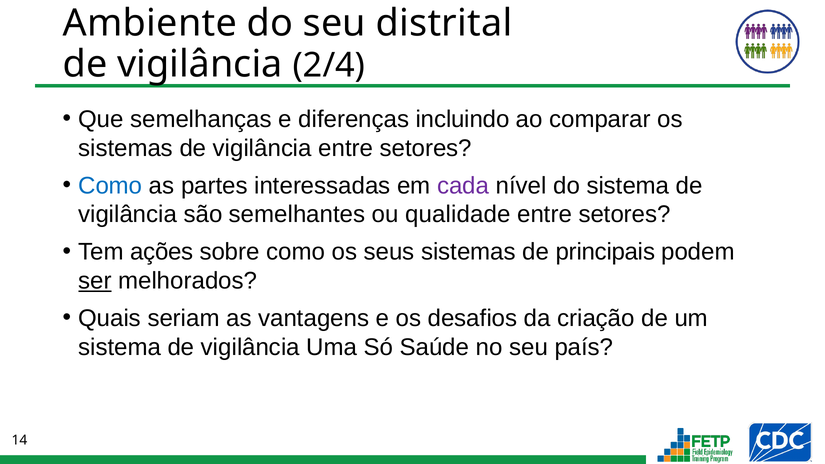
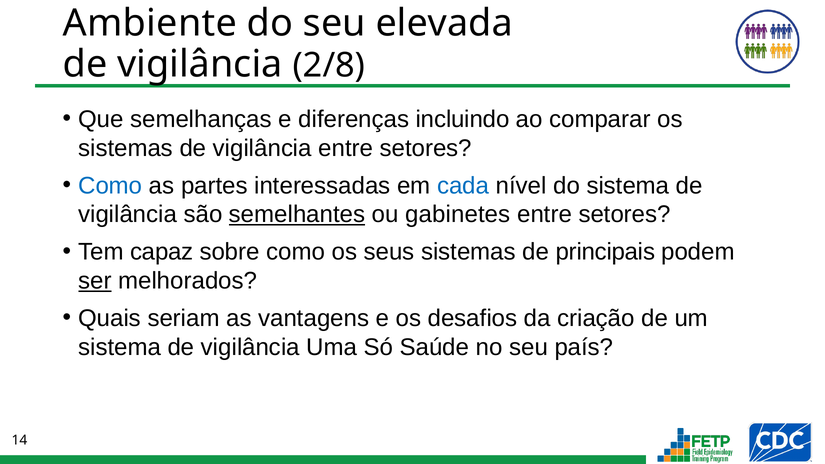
distrital: distrital -> elevada
2/4: 2/4 -> 2/8
cada colour: purple -> blue
semelhantes underline: none -> present
qualidade: qualidade -> gabinetes
ações: ações -> capaz
